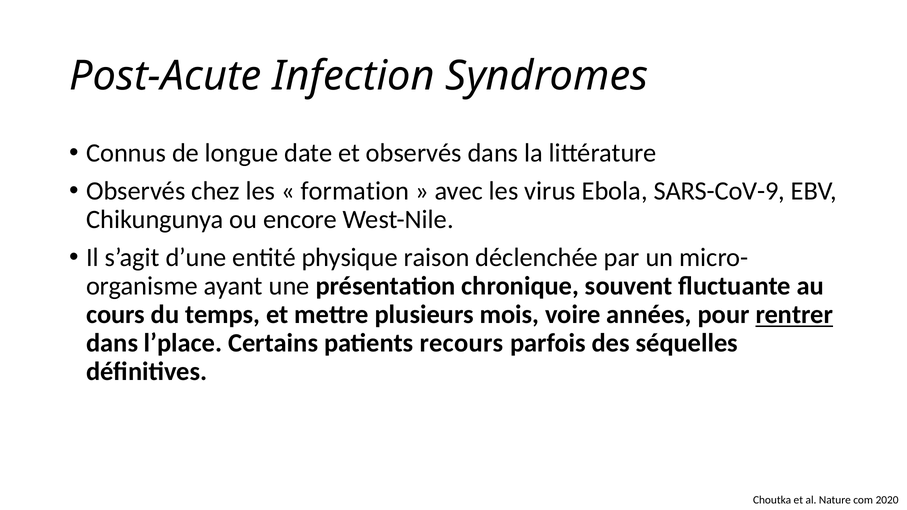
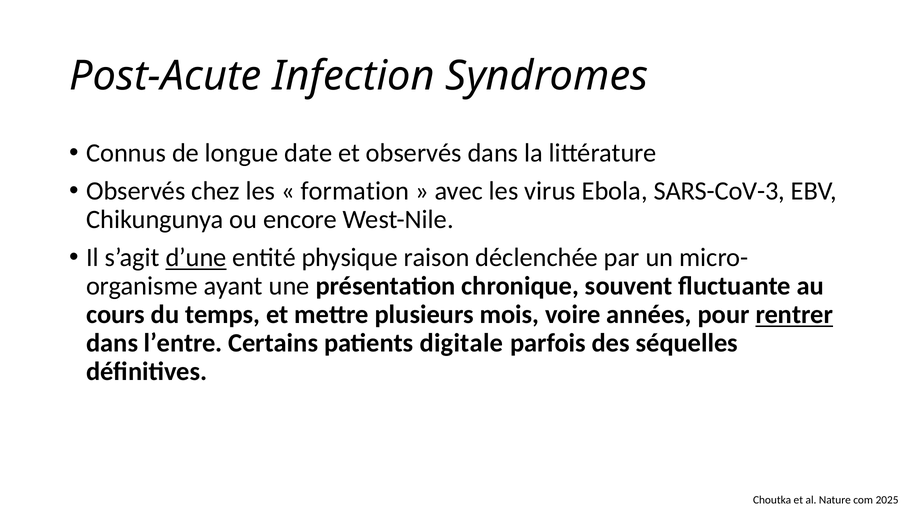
SARS-CoV-9: SARS-CoV-9 -> SARS-CoV-3
d’une underline: none -> present
l’place: l’place -> l’entre
recours: recours -> digitale
2020: 2020 -> 2025
